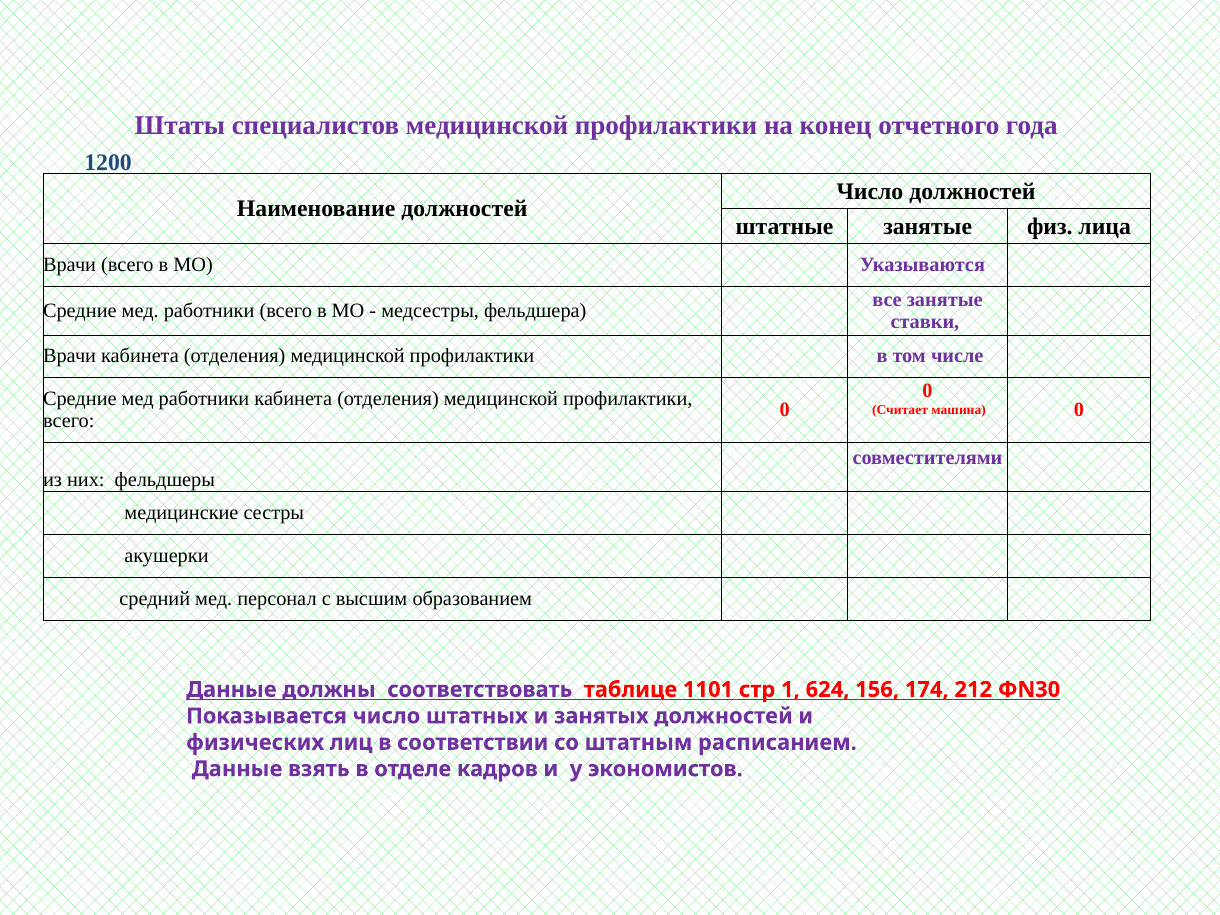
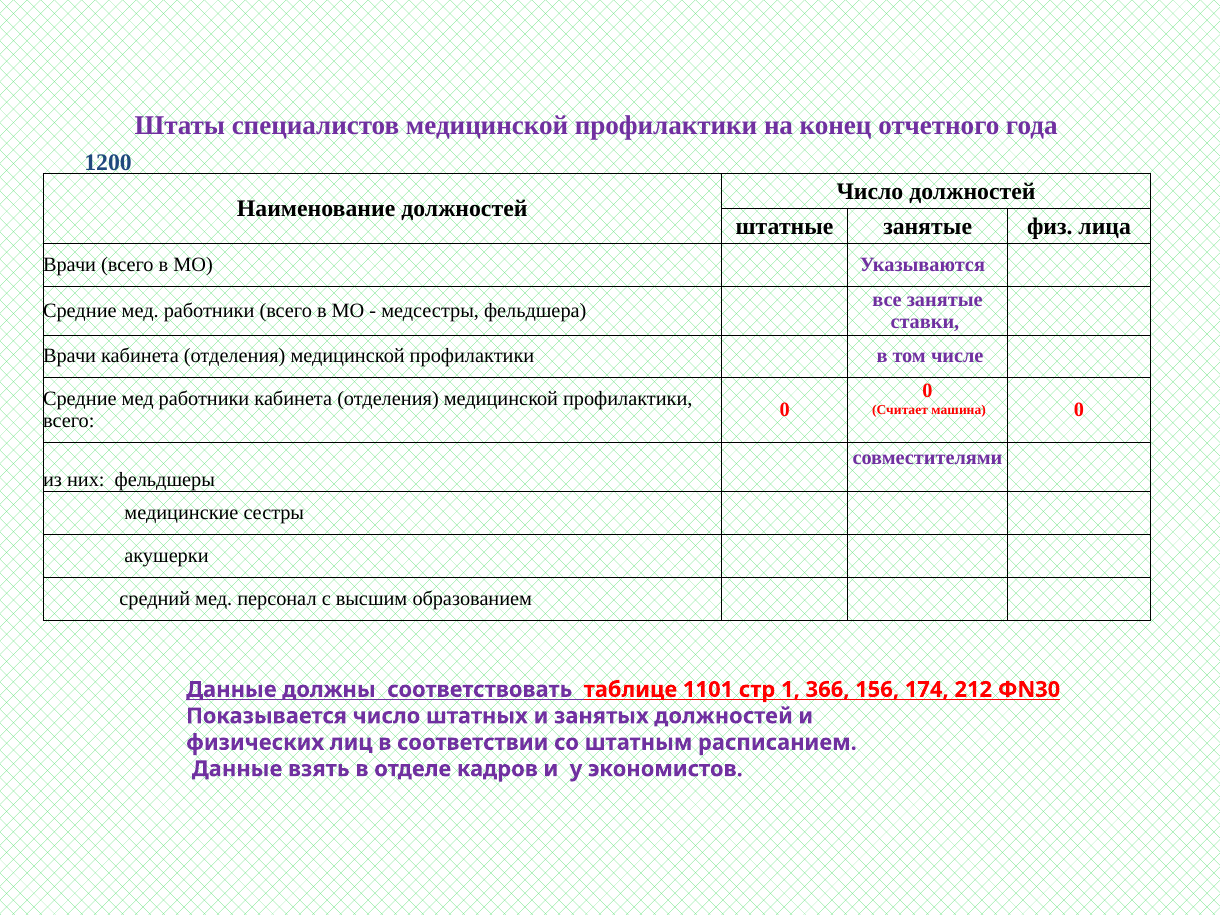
624: 624 -> 366
